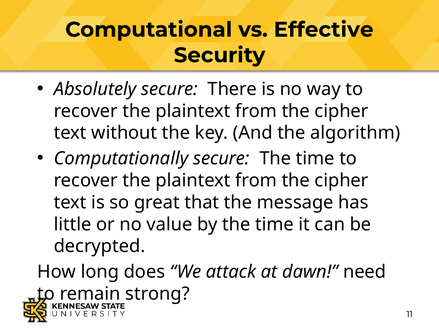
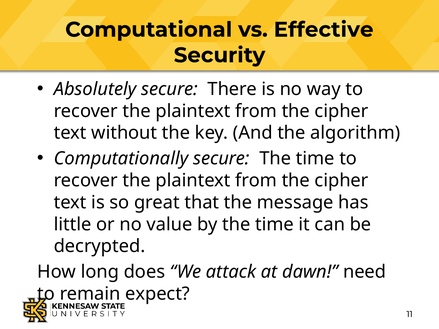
strong: strong -> expect
